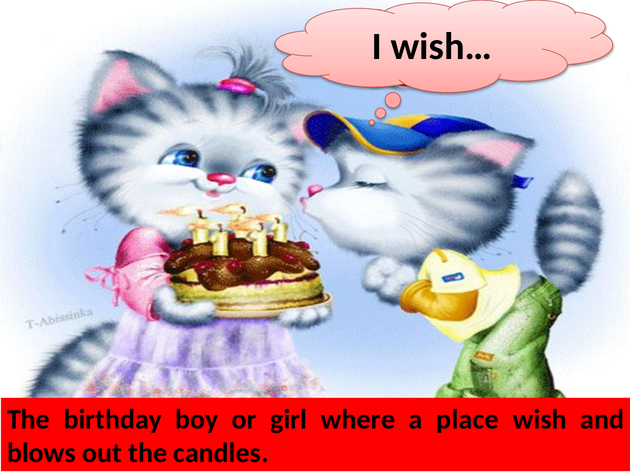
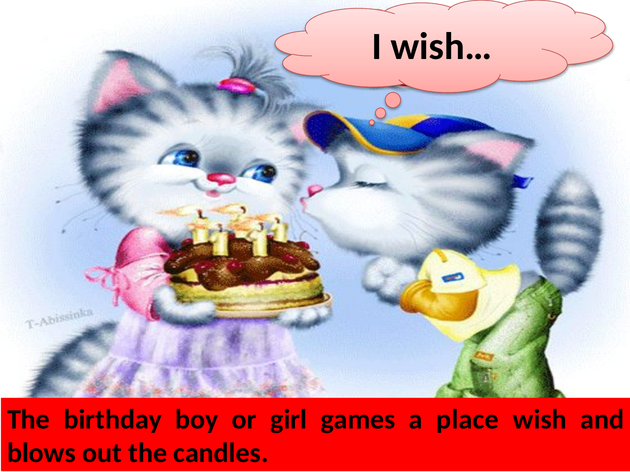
where: where -> games
